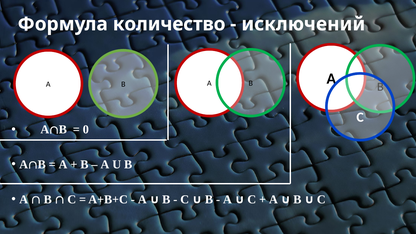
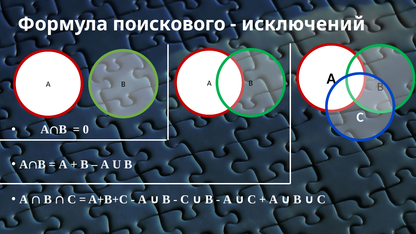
количество: количество -> поискового
